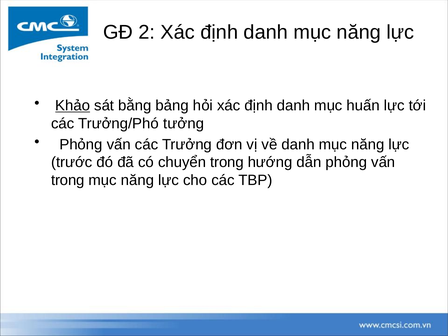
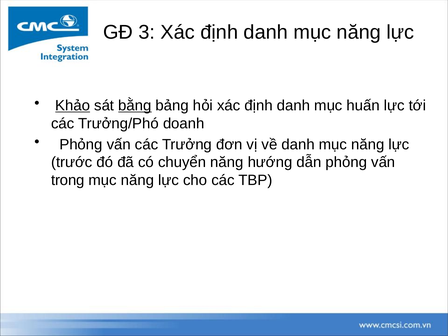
2: 2 -> 3
bằng underline: none -> present
tưởng: tưởng -> doanh
chuyển trong: trong -> năng
